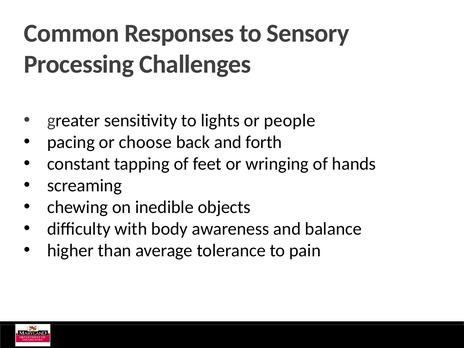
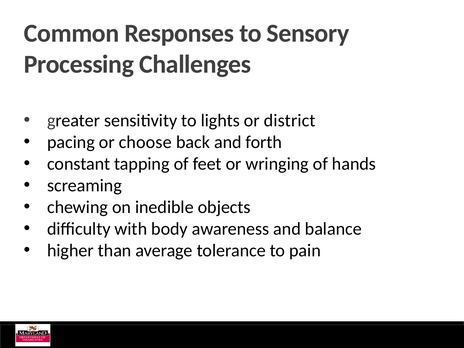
people: people -> district
